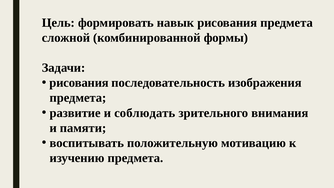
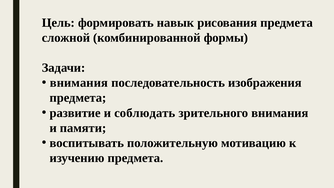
рисования at (79, 83): рисования -> внимания
